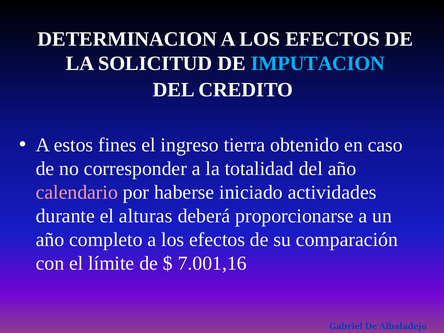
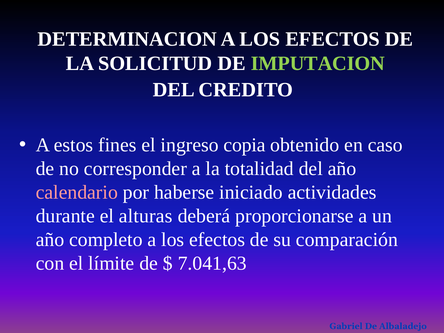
IMPUTACION colour: light blue -> light green
tierra: tierra -> copia
7.001,16: 7.001,16 -> 7.041,63
